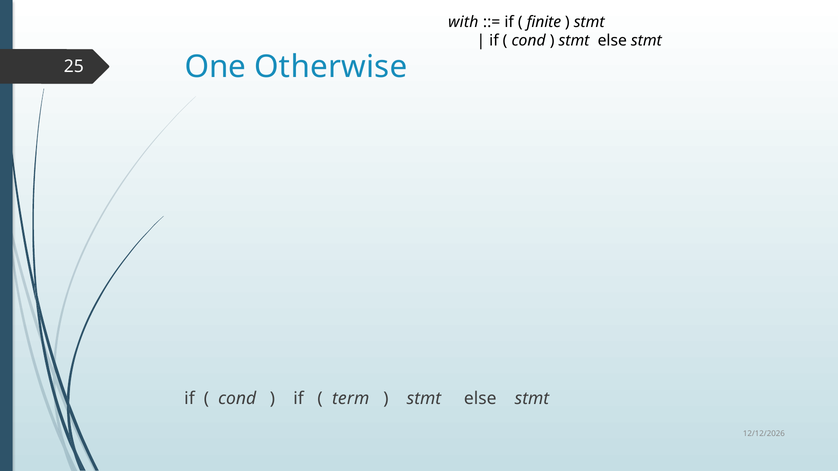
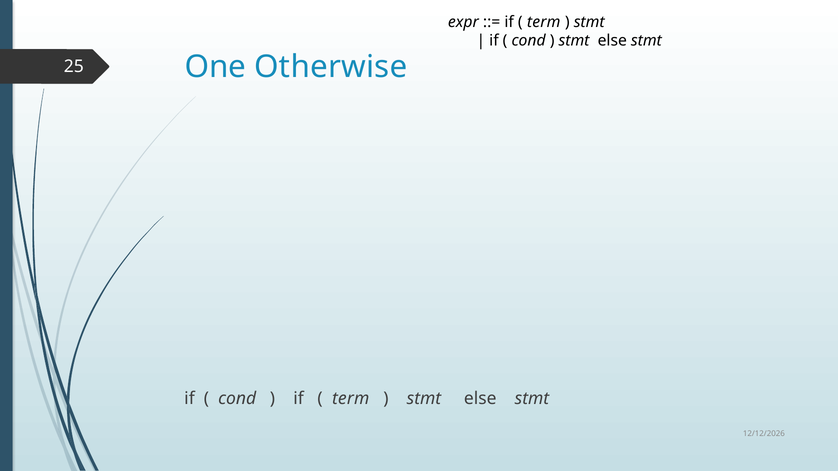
with: with -> expr
finite at (544, 22): finite -> term
